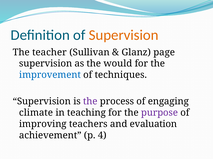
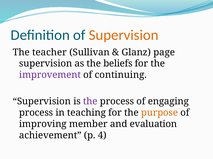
would: would -> beliefs
improvement colour: blue -> purple
techniques: techniques -> continuing
climate at (36, 113): climate -> process
purpose colour: purple -> orange
teachers: teachers -> member
